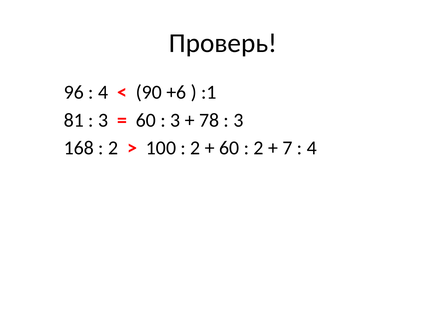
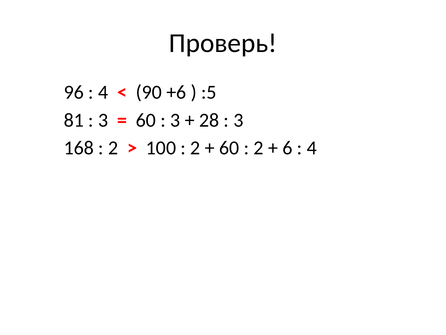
:1: :1 -> :5
78: 78 -> 28
7: 7 -> 6
